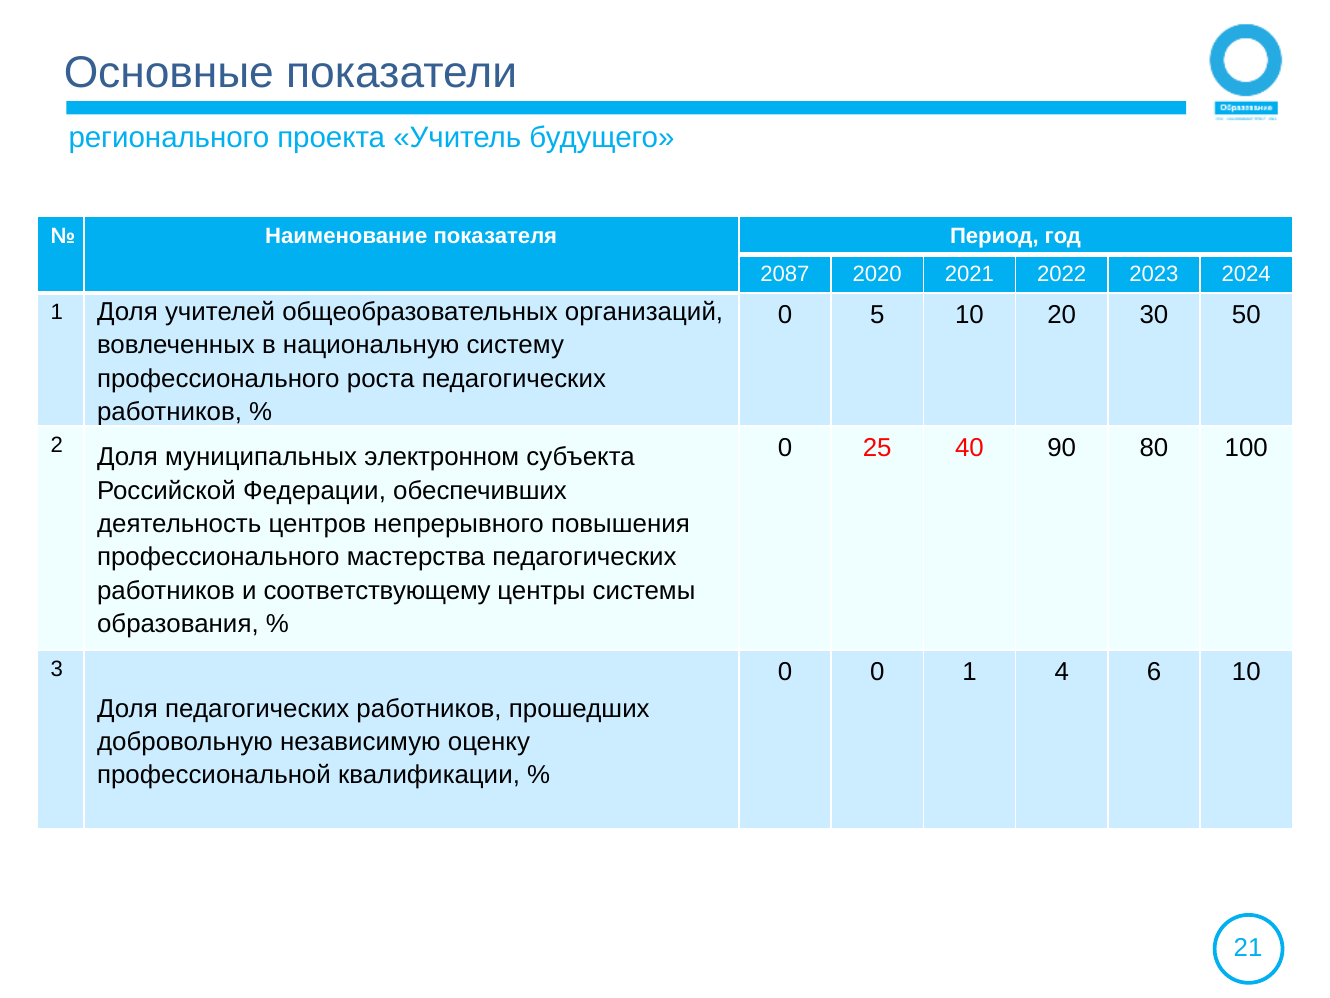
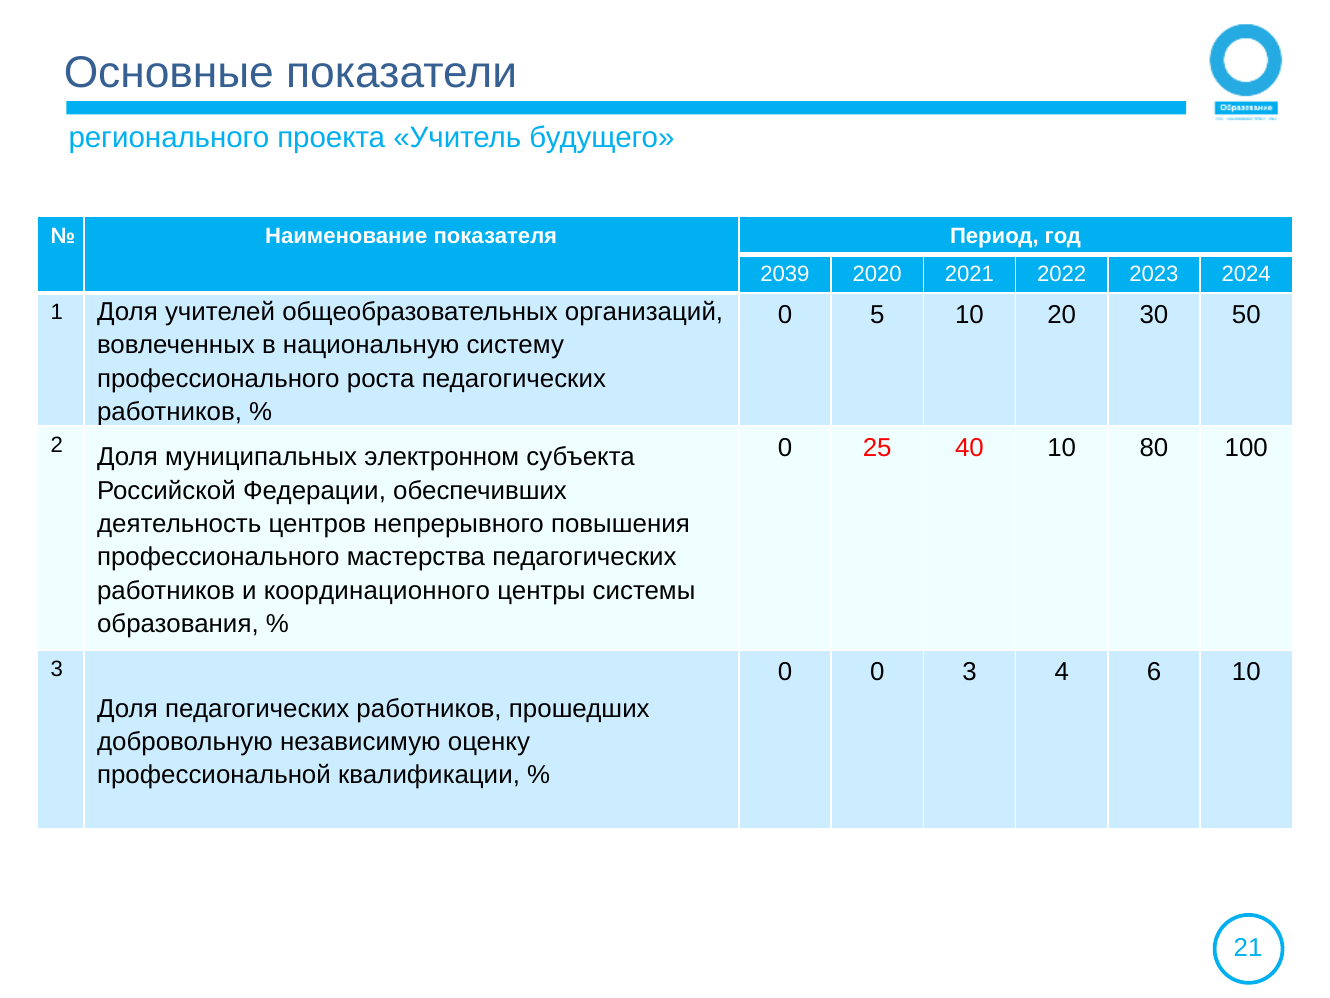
2087: 2087 -> 2039
40 90: 90 -> 10
соответствующему: соответствующему -> координационного
0 1: 1 -> 3
